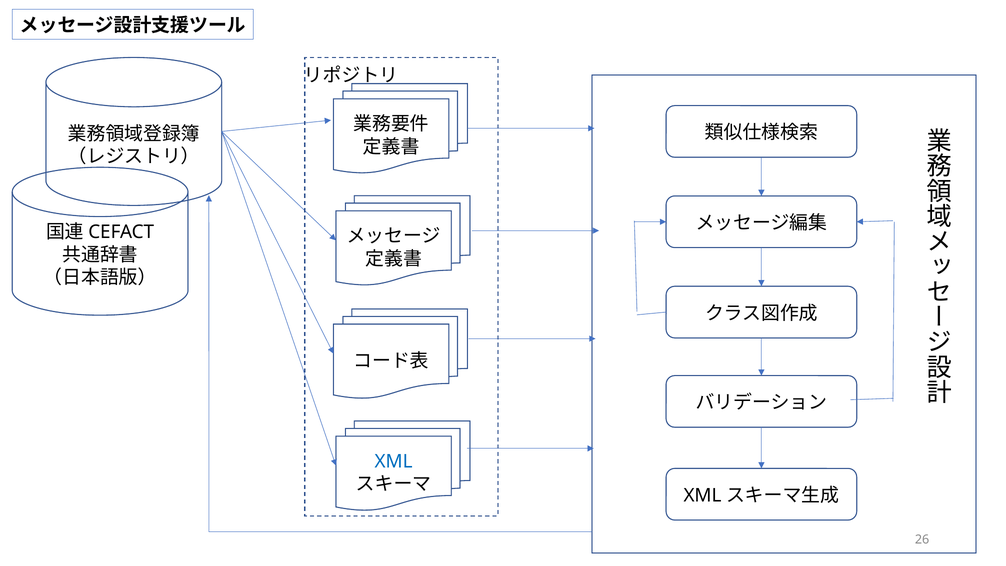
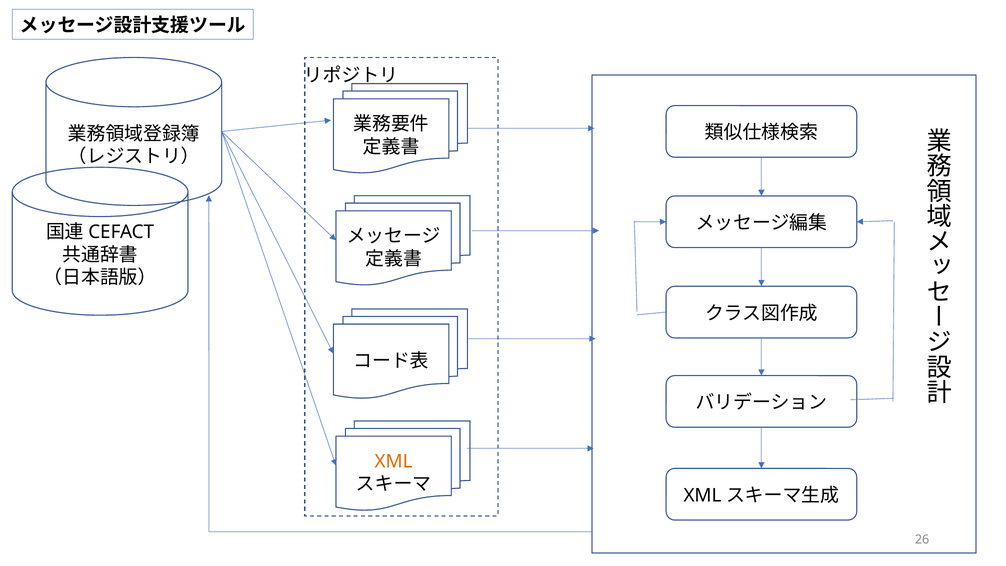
XML colour: blue -> orange
